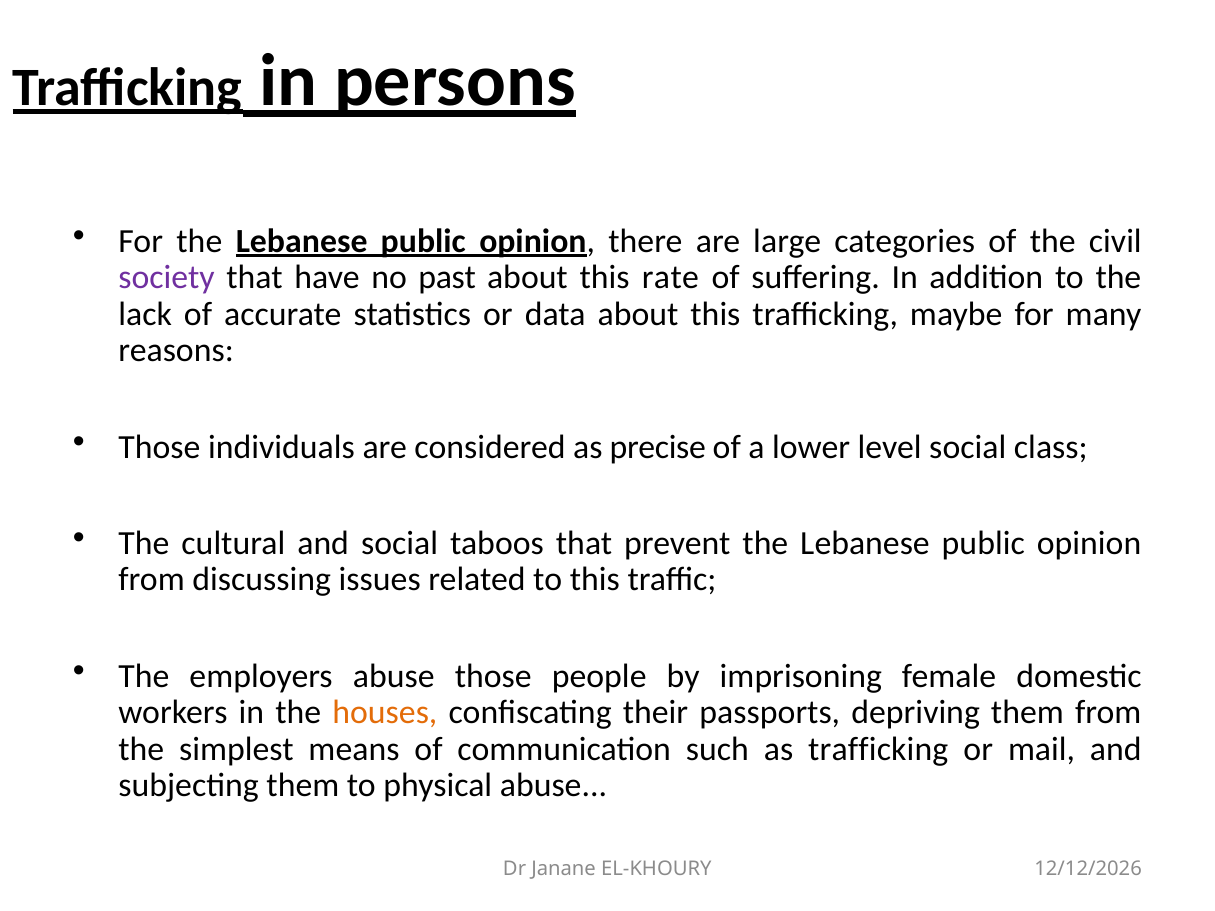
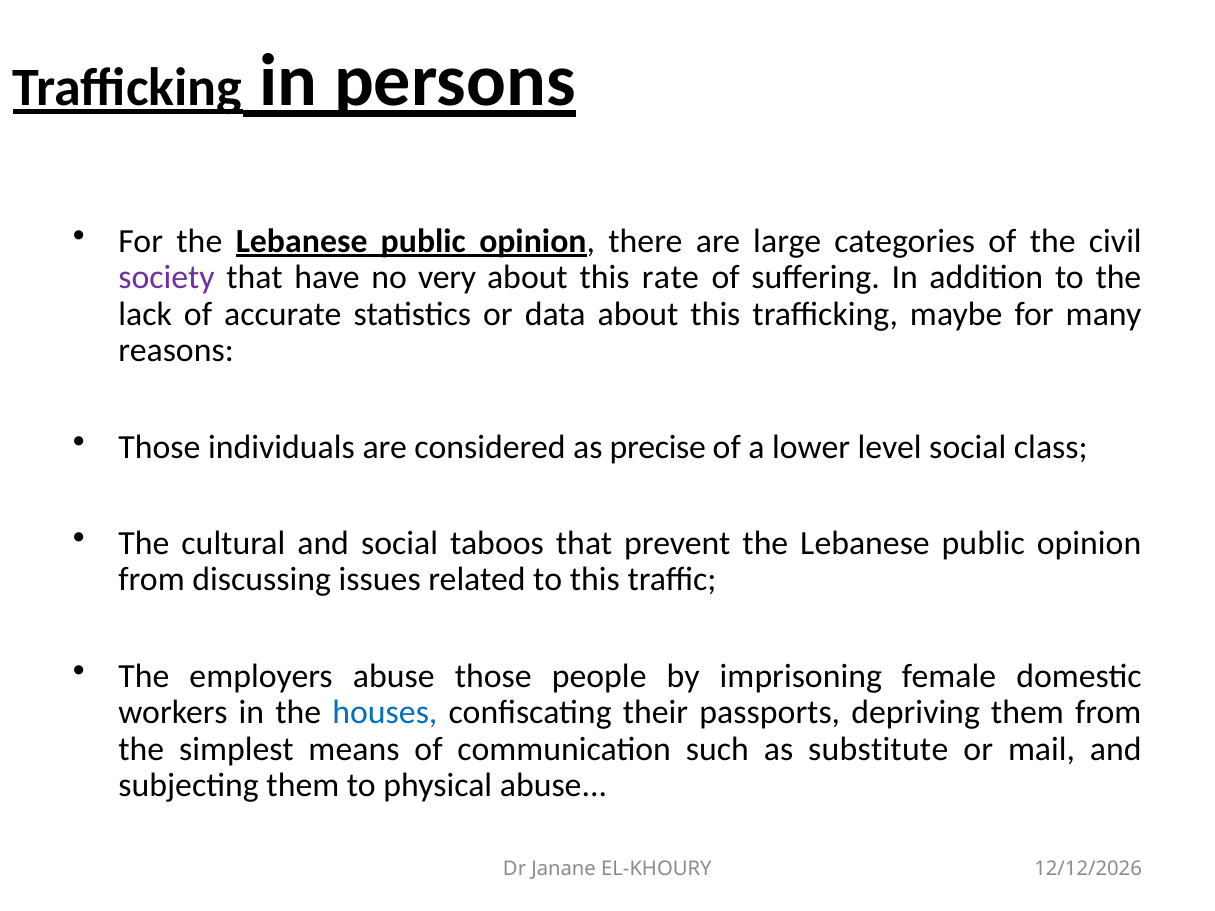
past: past -> very
houses colour: orange -> blue
as trafficking: trafficking -> substitute
